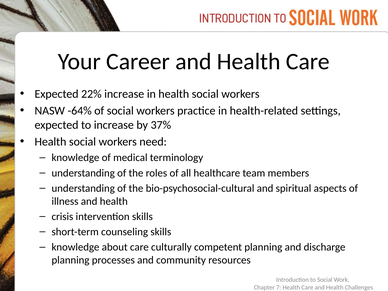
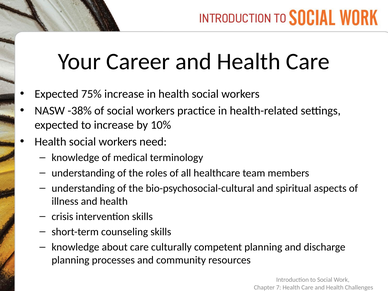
22%: 22% -> 75%
-64%: -64% -> -38%
37%: 37% -> 10%
